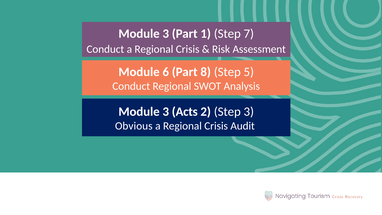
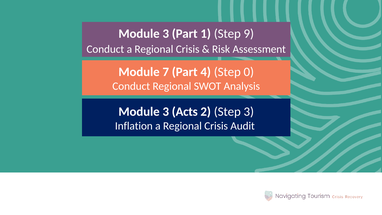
7: 7 -> 9
6: 6 -> 7
8: 8 -> 4
5: 5 -> 0
Obvious: Obvious -> Inflation
